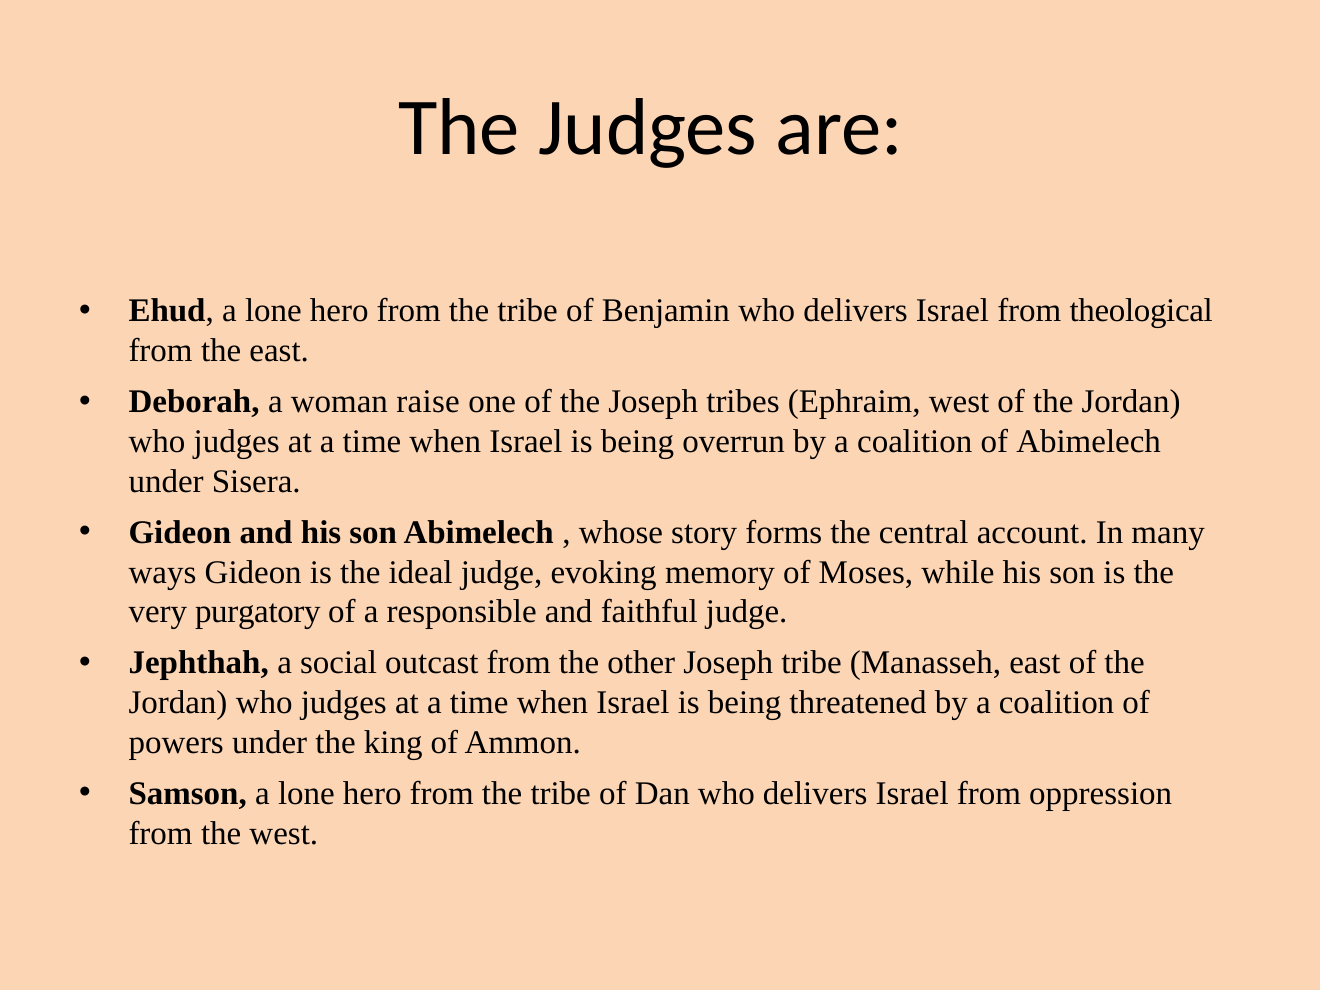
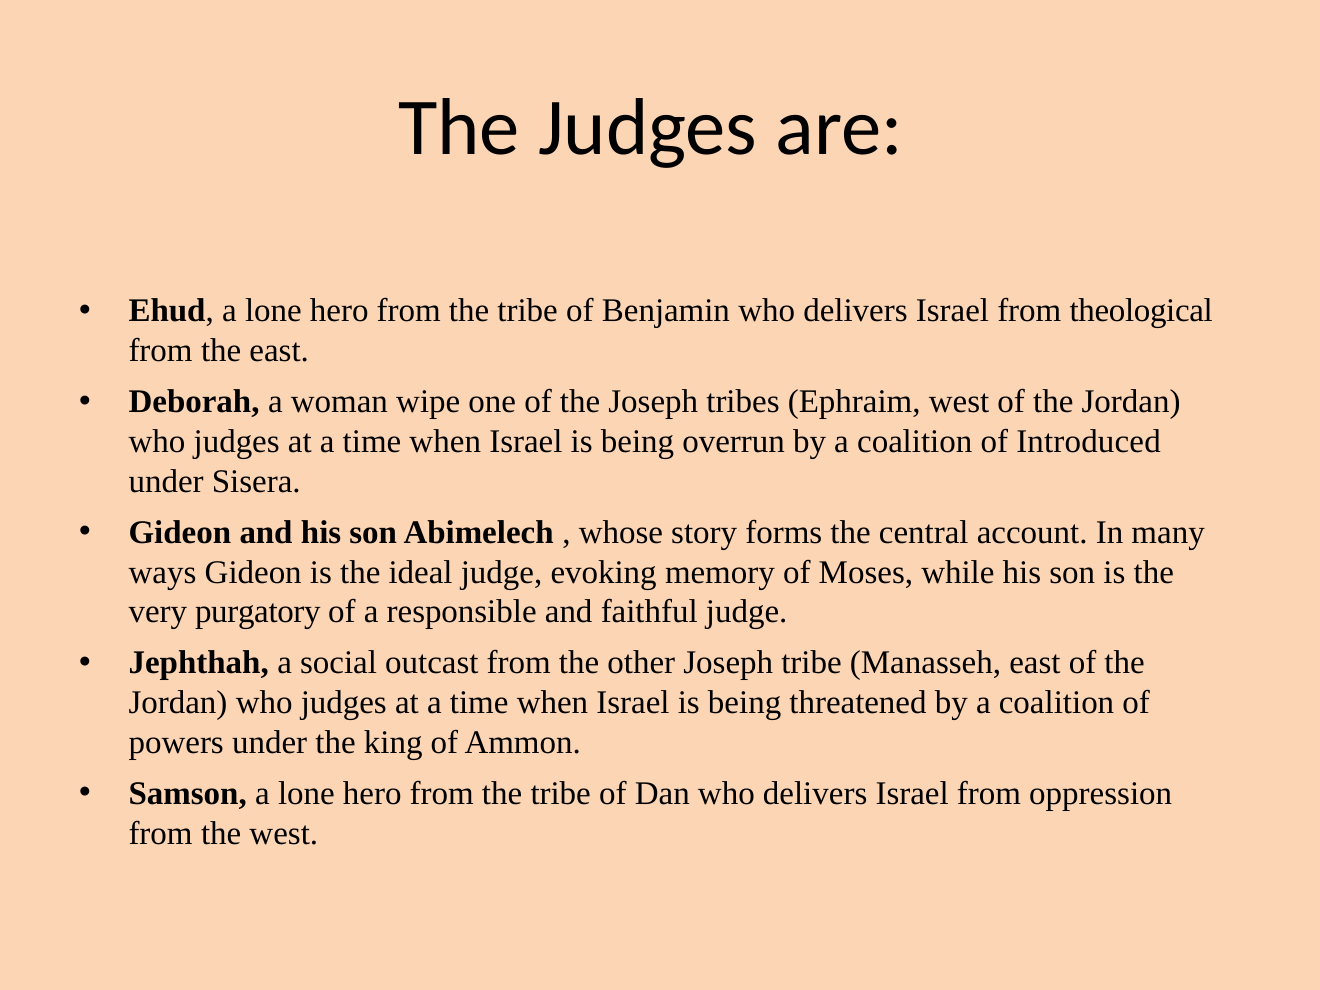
raise: raise -> wipe
of Abimelech: Abimelech -> Introduced
